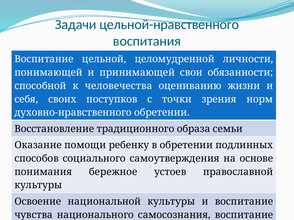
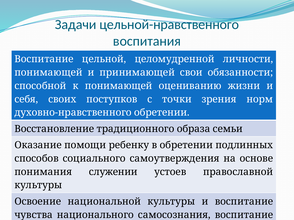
к человечества: человечества -> понимающей
бережное: бережное -> служении
